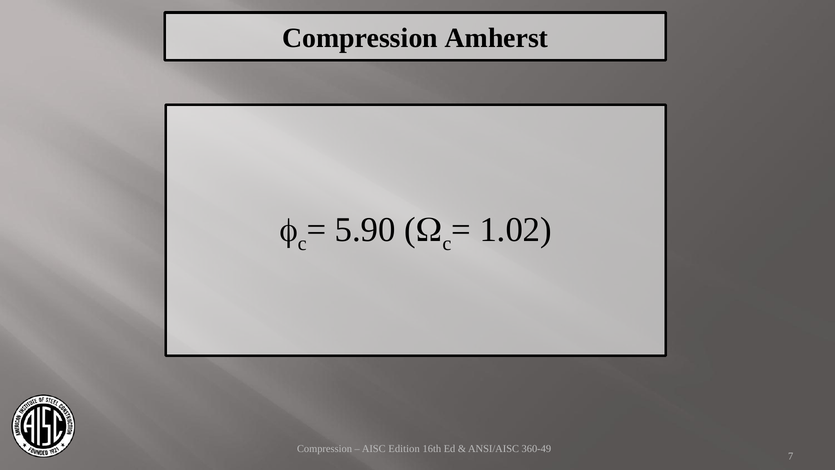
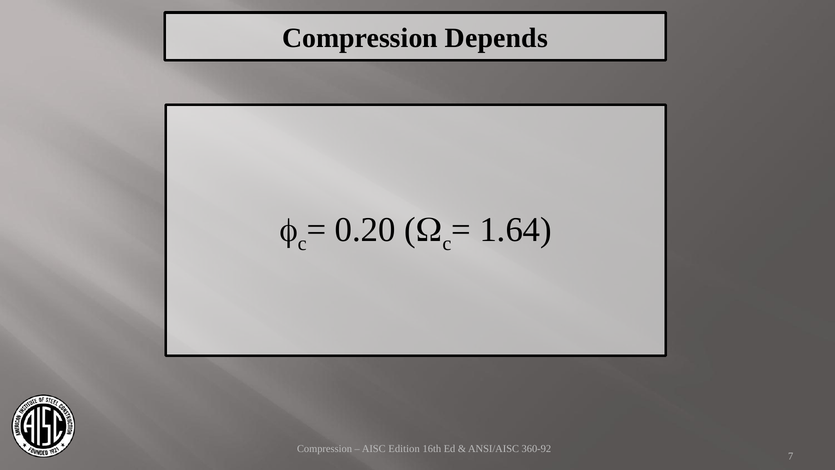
Amherst: Amherst -> Depends
5.90: 5.90 -> 0.20
1.02: 1.02 -> 1.64
360-49: 360-49 -> 360-92
